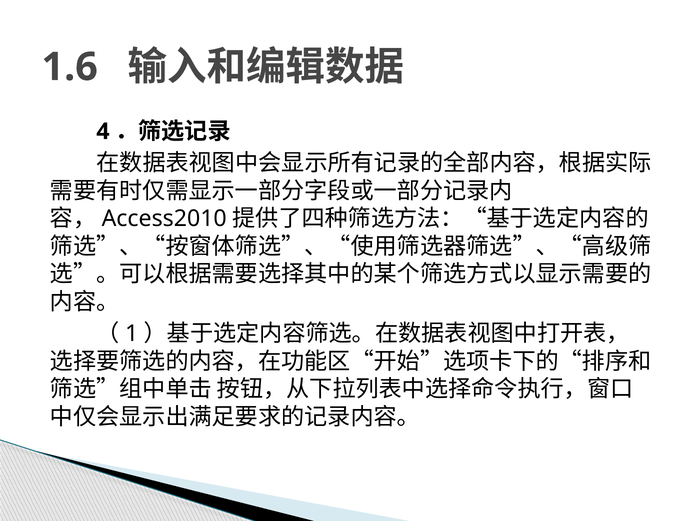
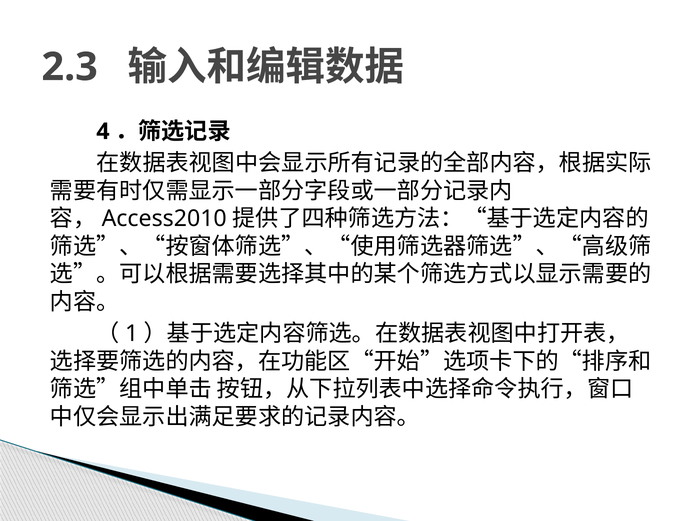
1.6: 1.6 -> 2.3
